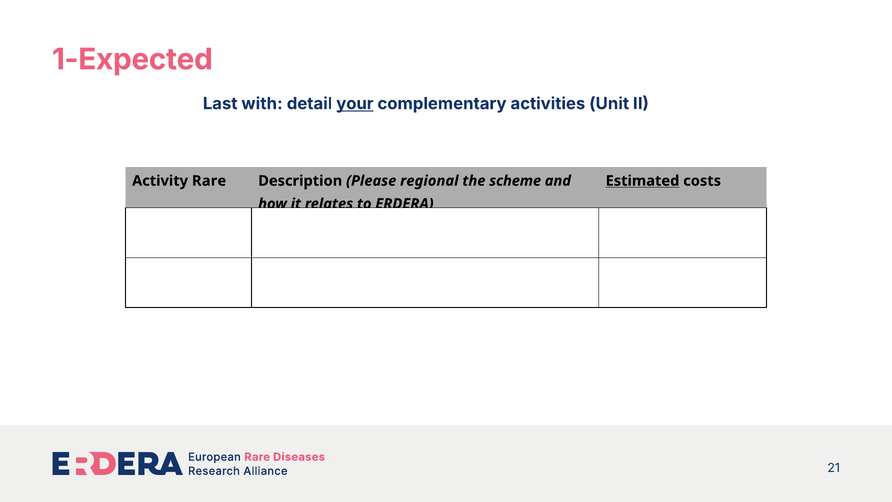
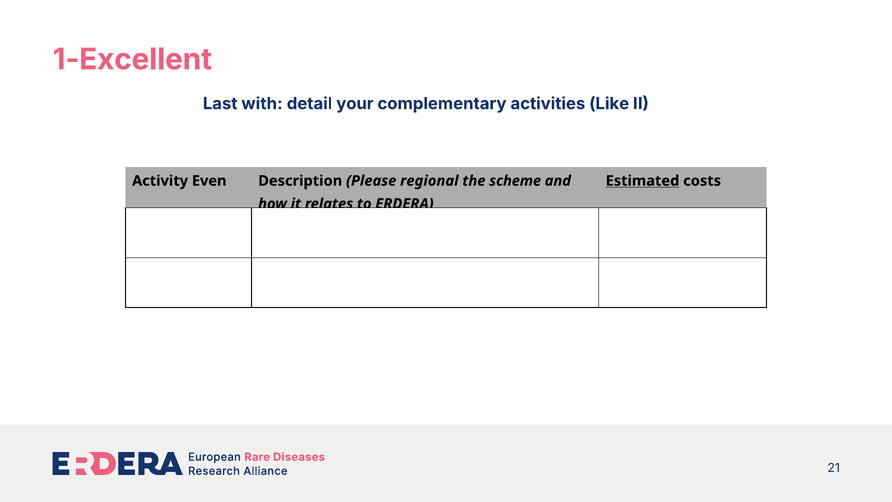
1-Expected: 1-Expected -> 1-Excellent
your underline: present -> none
Unit: Unit -> Like
Rare: Rare -> Even
